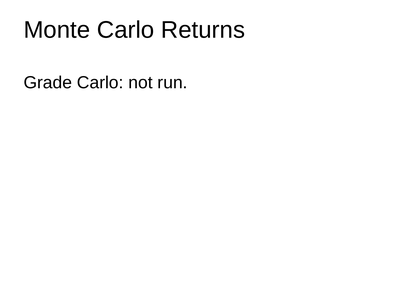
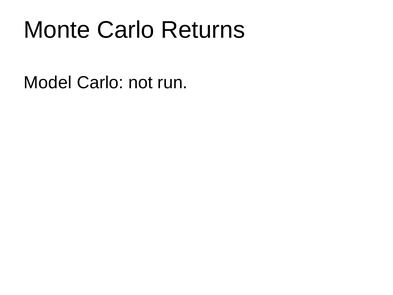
Grade: Grade -> Model
